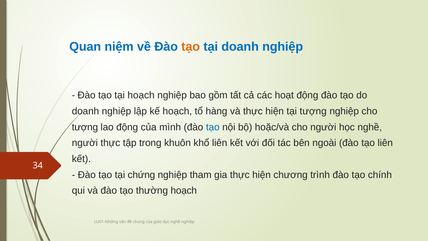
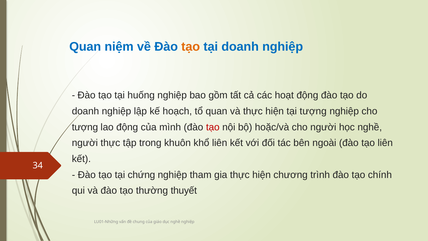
tại hoạch: hoạch -> huống
tổ hàng: hàng -> quan
tạo at (213, 127) colour: blue -> red
thường hoạch: hoạch -> thuyết
